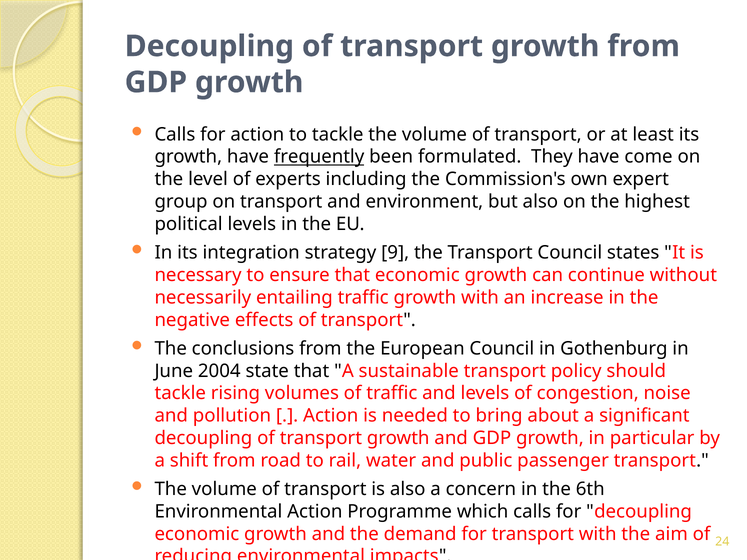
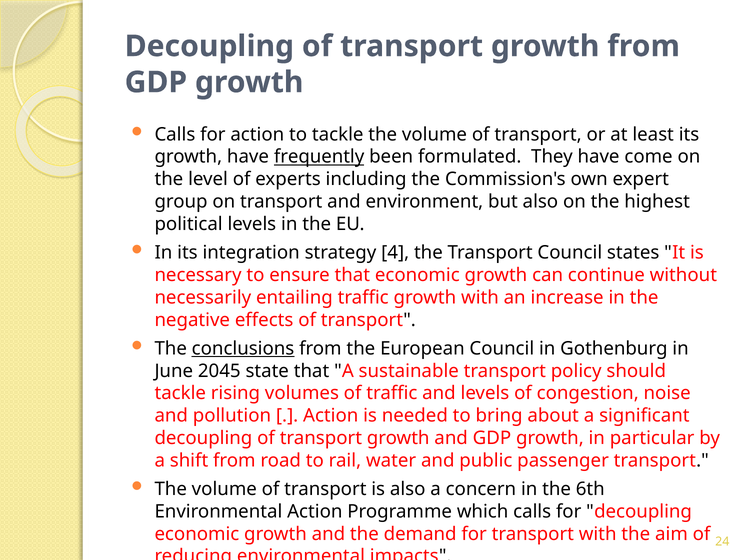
9: 9 -> 4
conclusions underline: none -> present
2004: 2004 -> 2045
